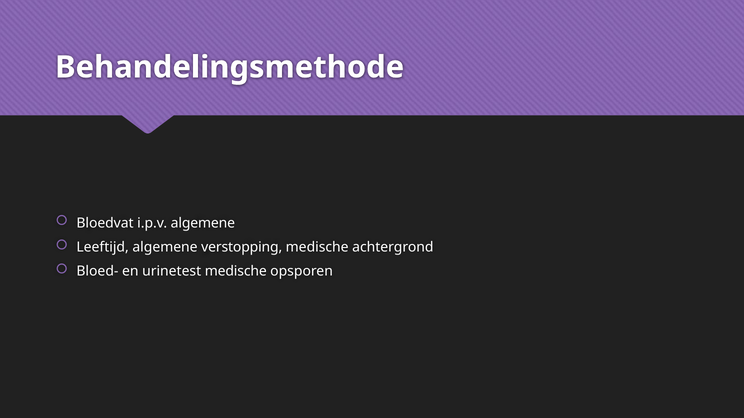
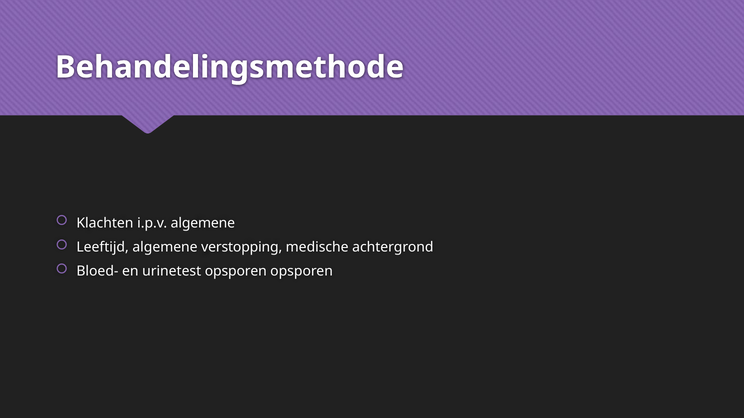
Bloedvat: Bloedvat -> Klachten
urinetest medische: medische -> opsporen
